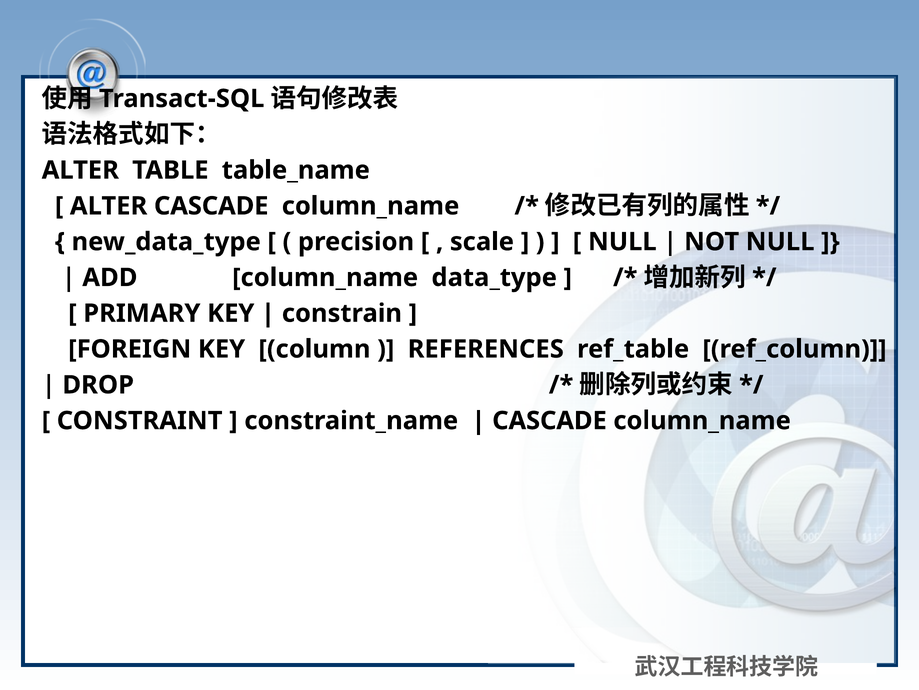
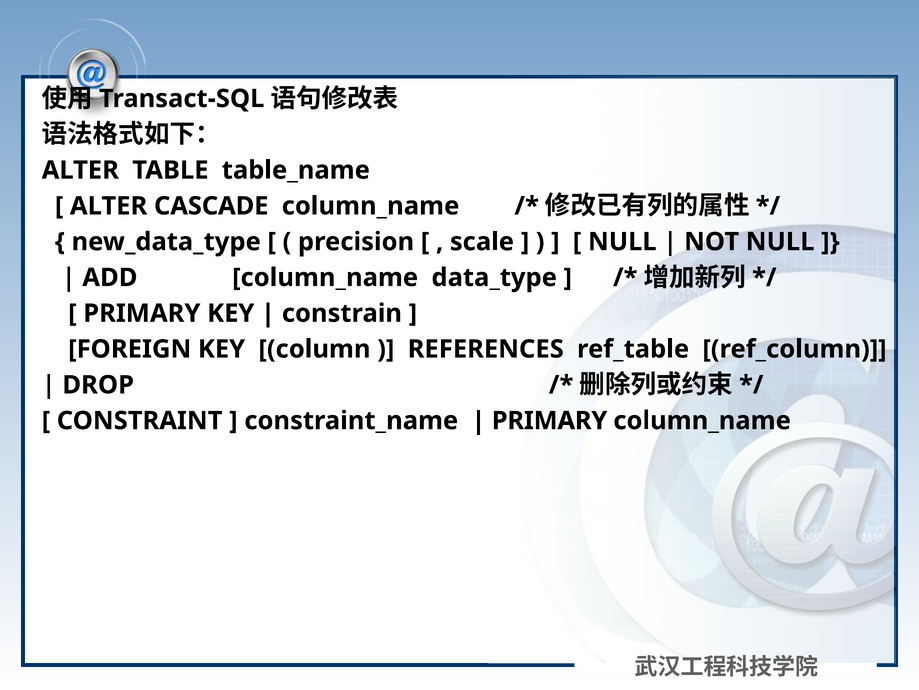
CASCADE at (549, 420): CASCADE -> PRIMARY
